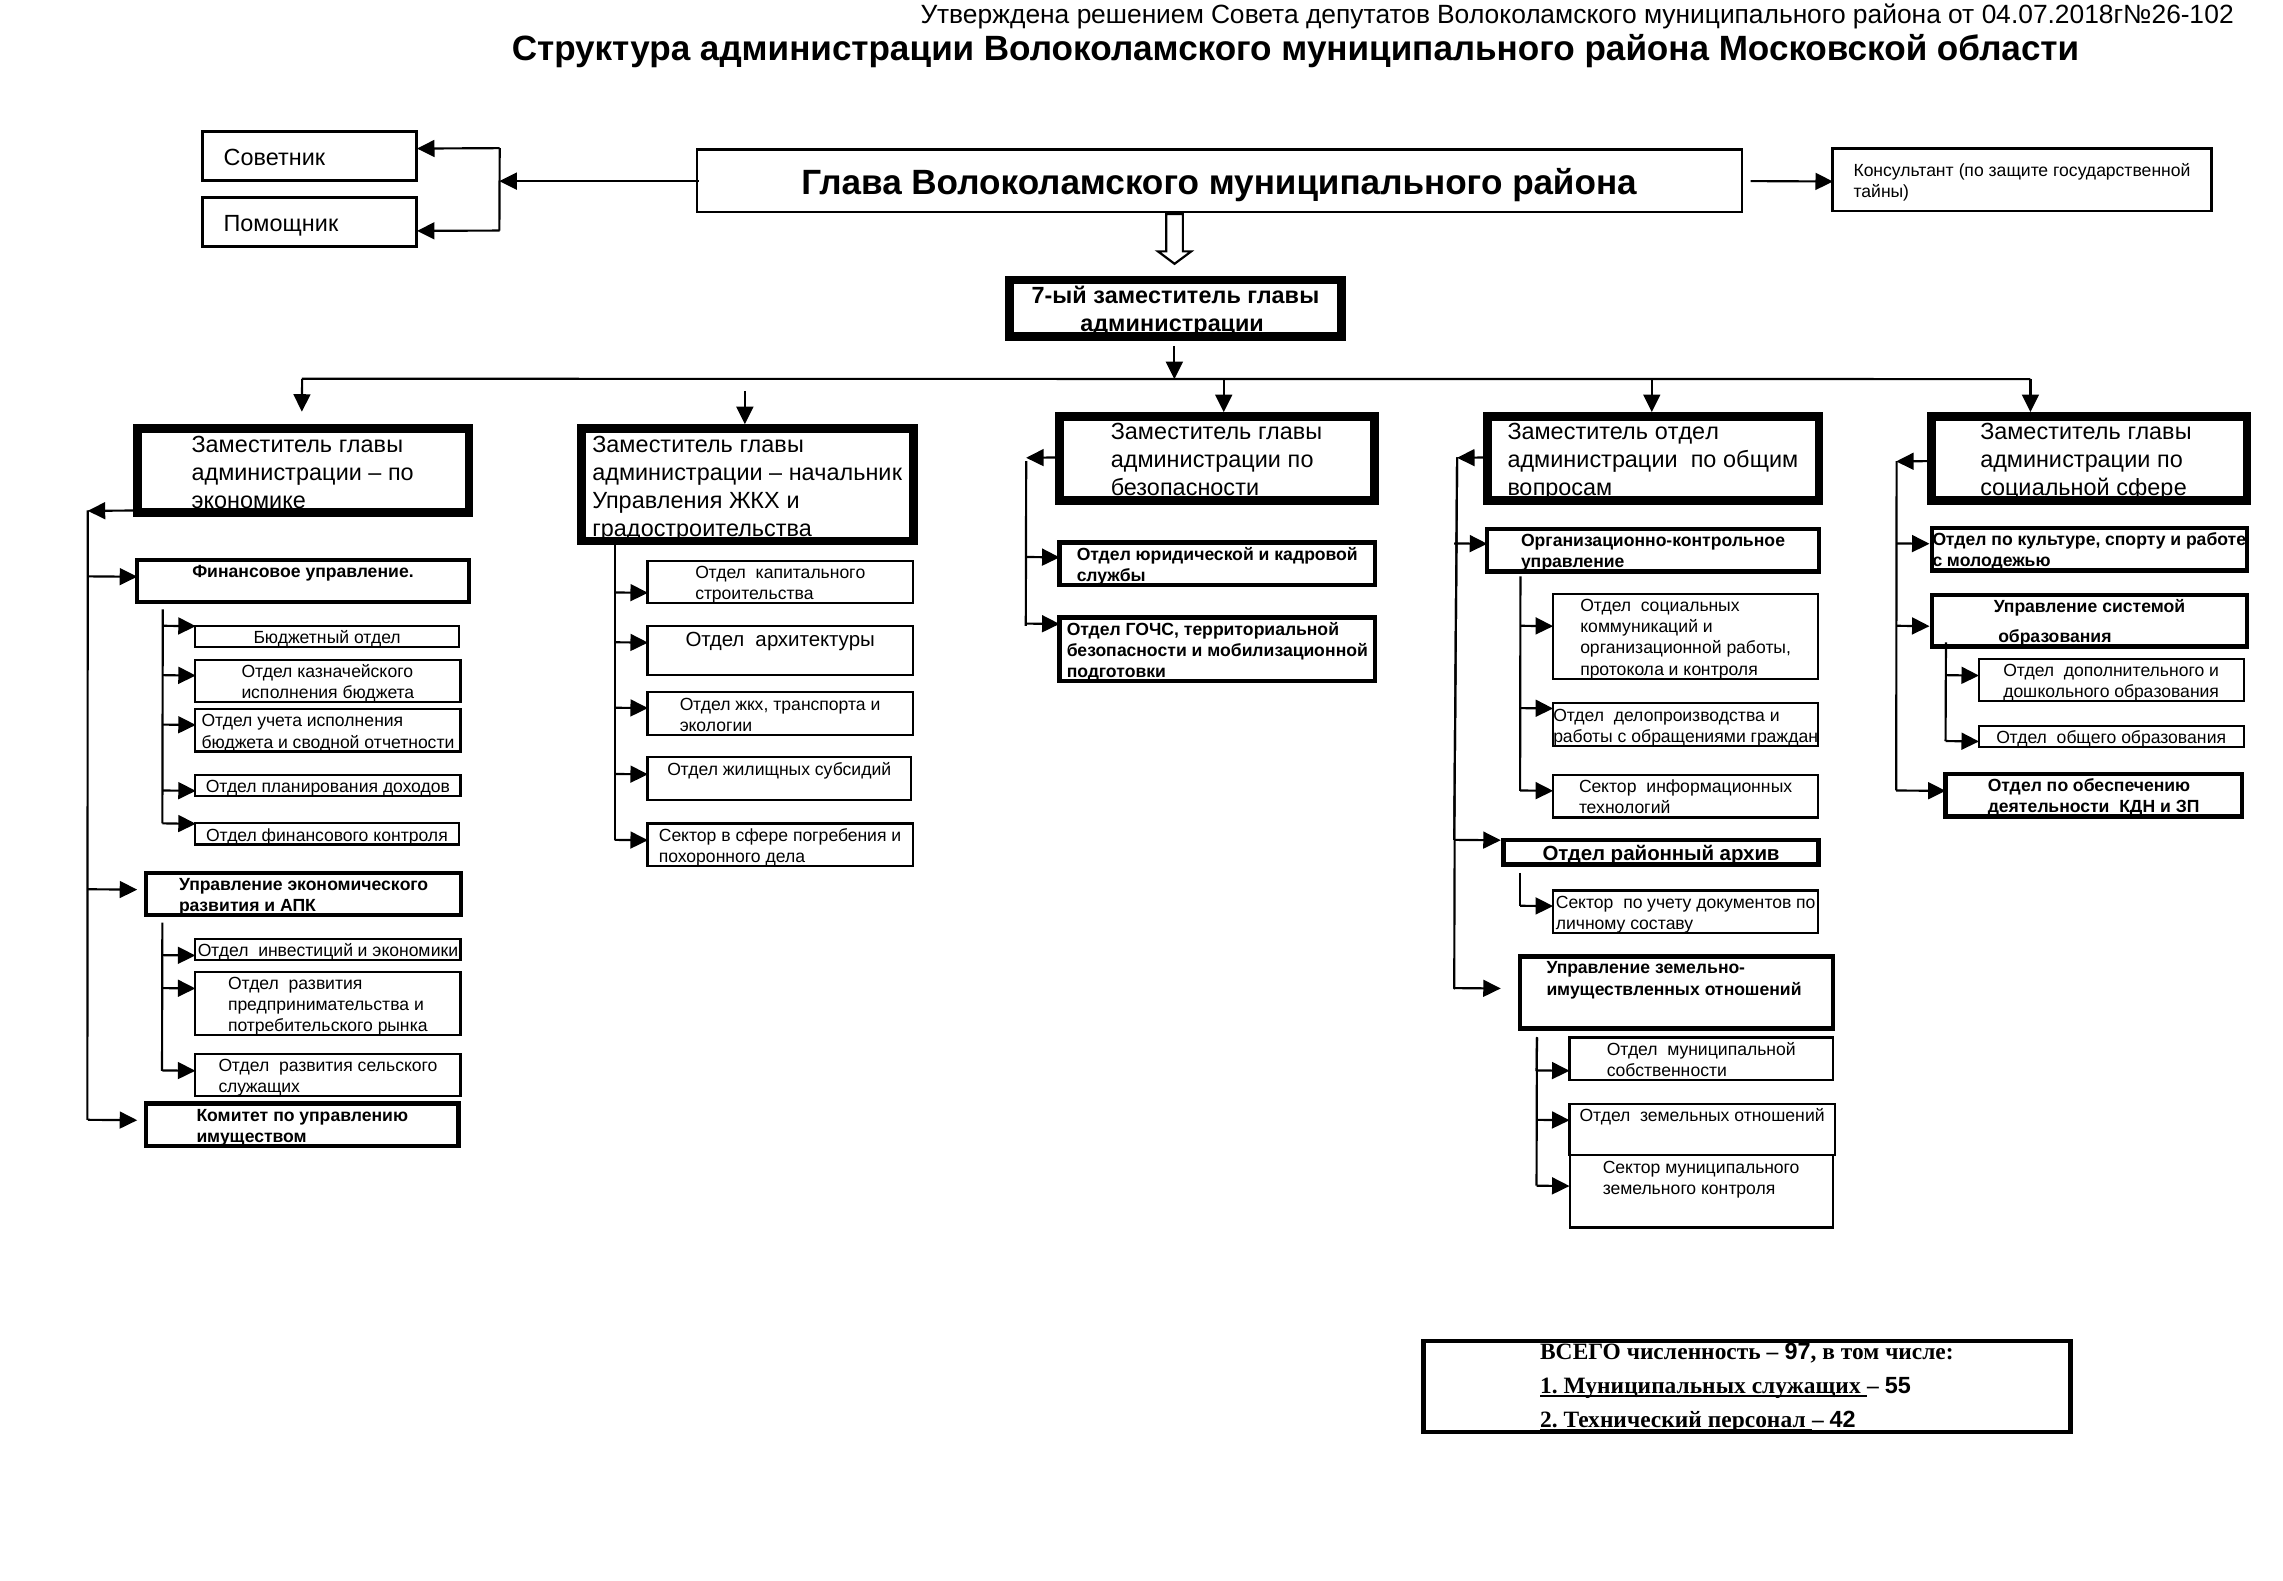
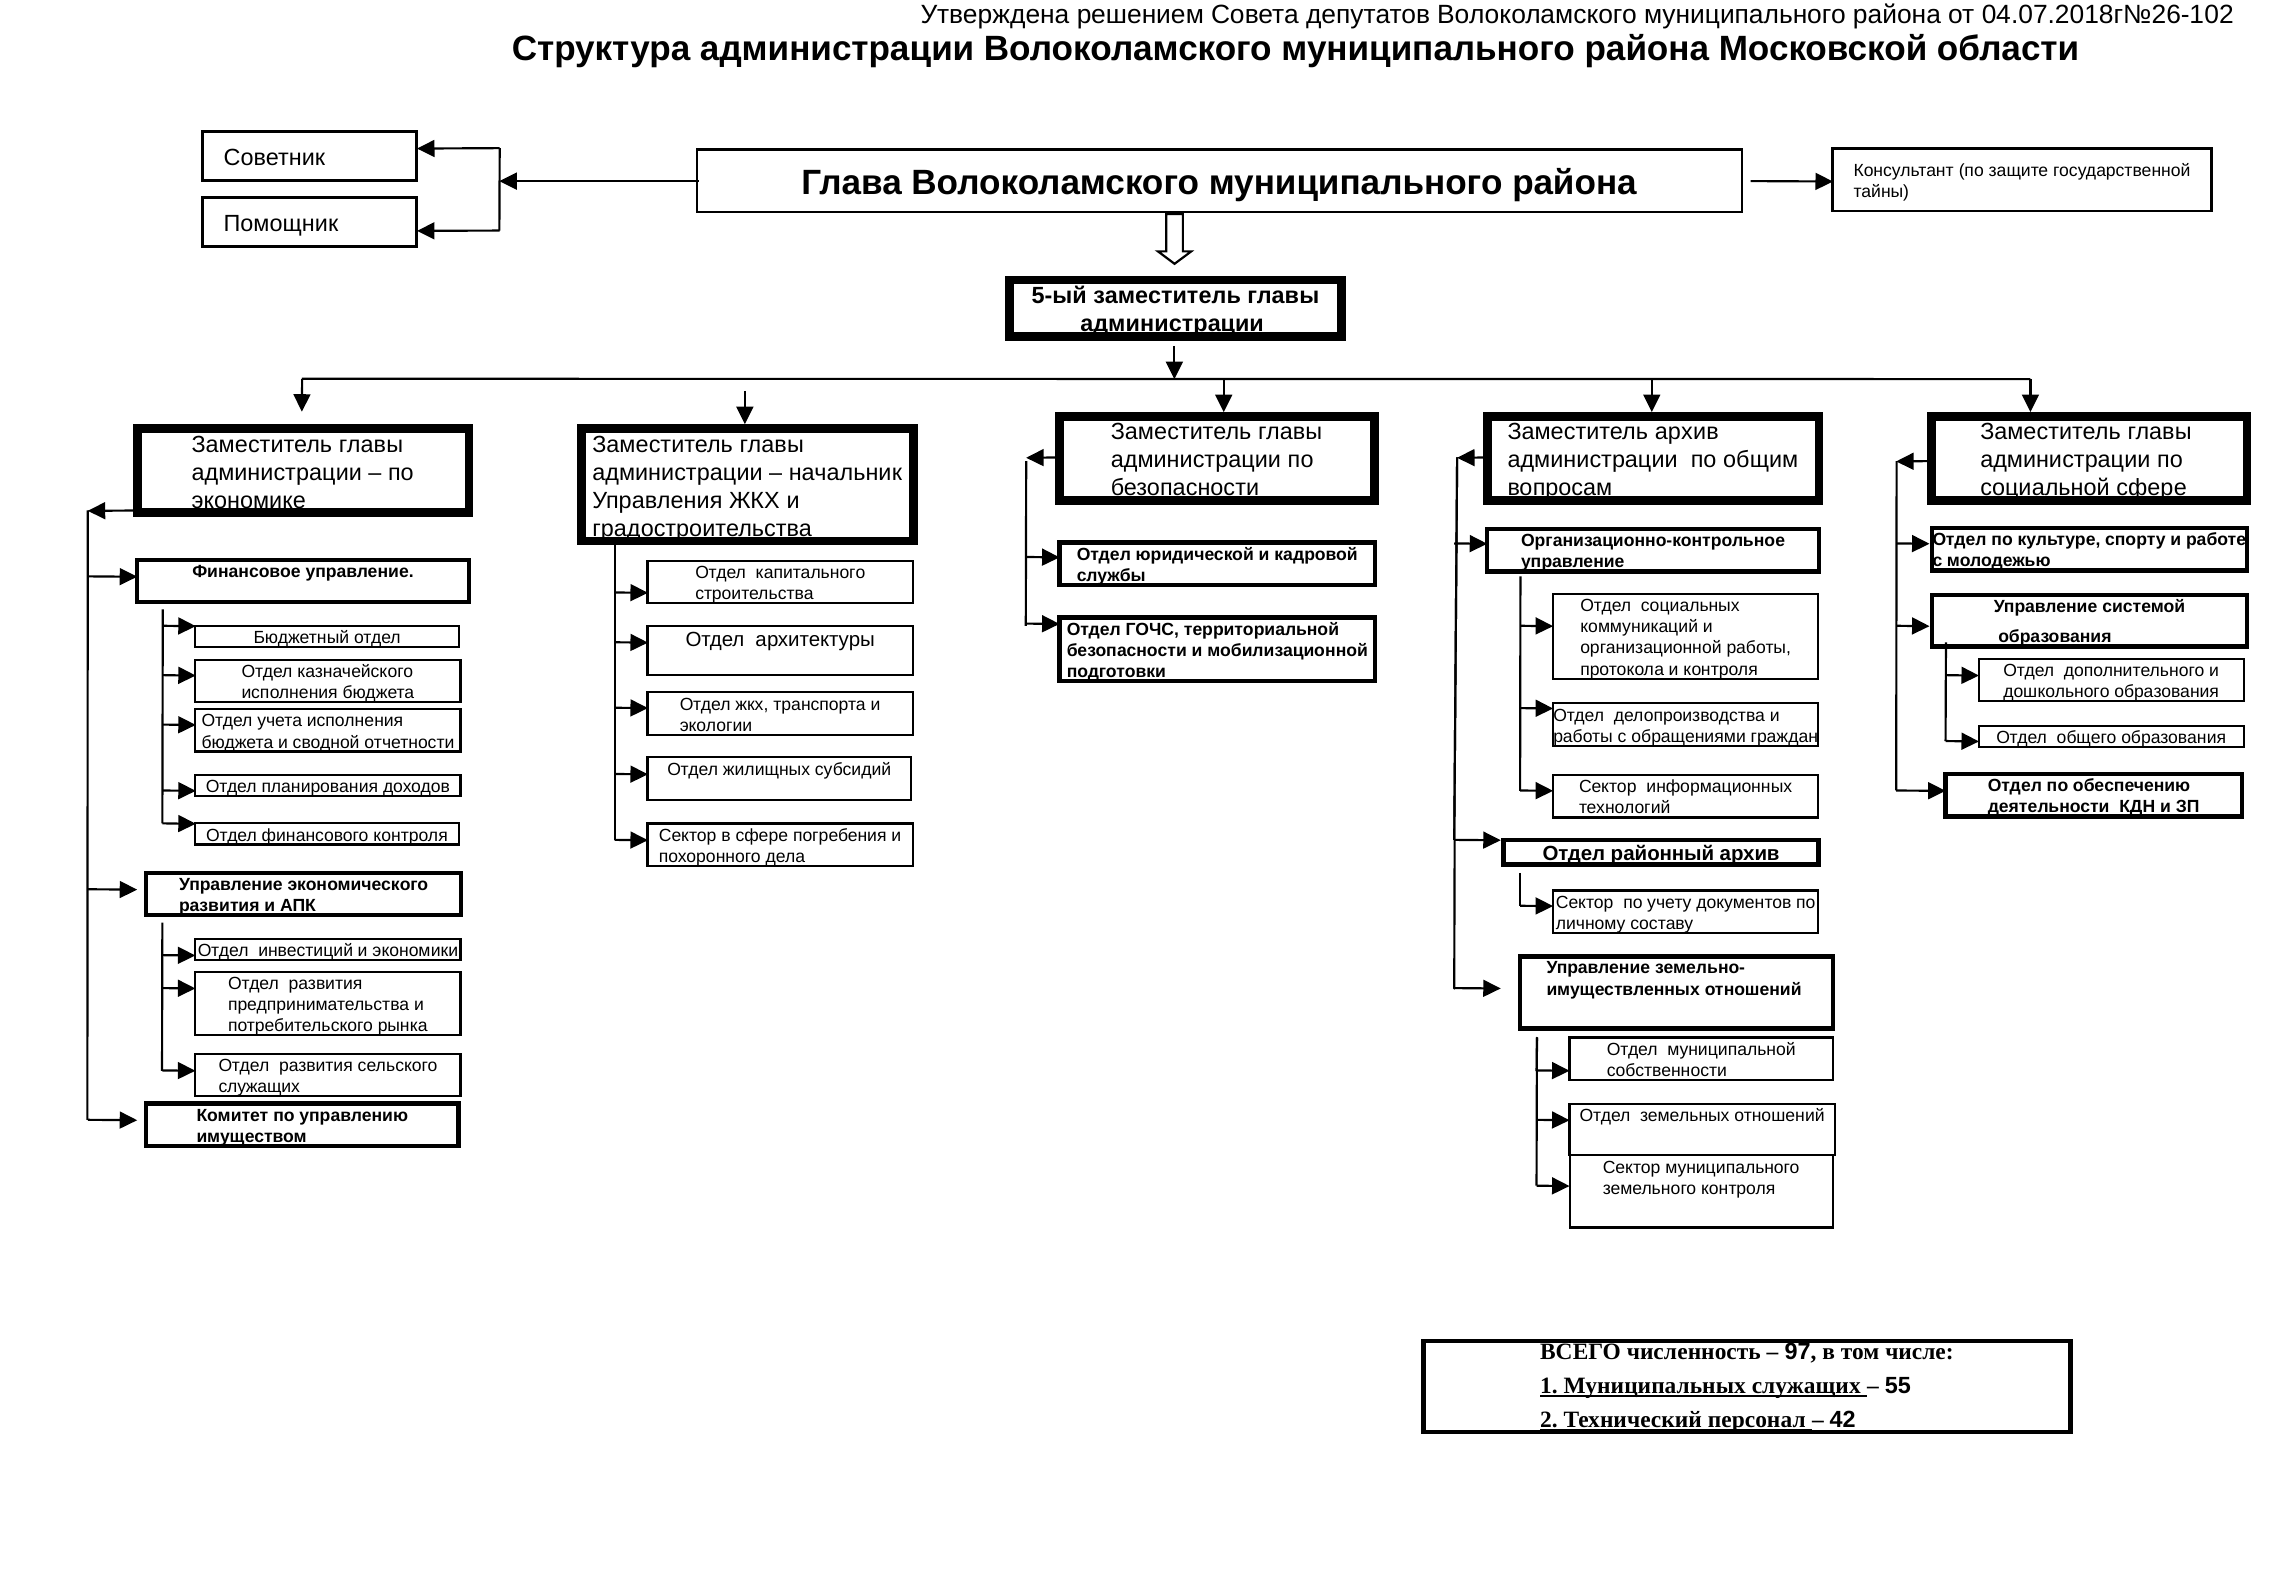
7-ый: 7-ый -> 5-ый
Заместитель отдел: отдел -> архив
